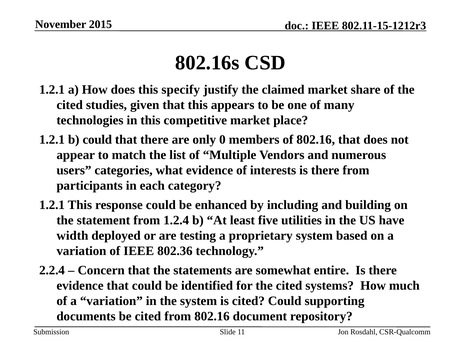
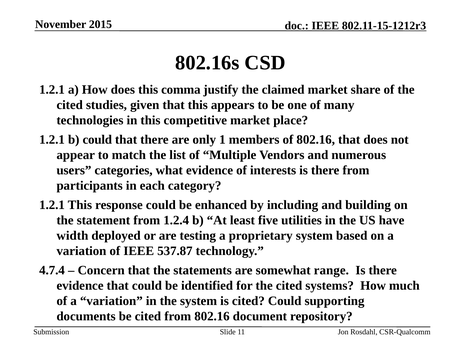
specify: specify -> comma
0: 0 -> 1
802.36: 802.36 -> 537.87
2.2.4: 2.2.4 -> 4.7.4
entire: entire -> range
